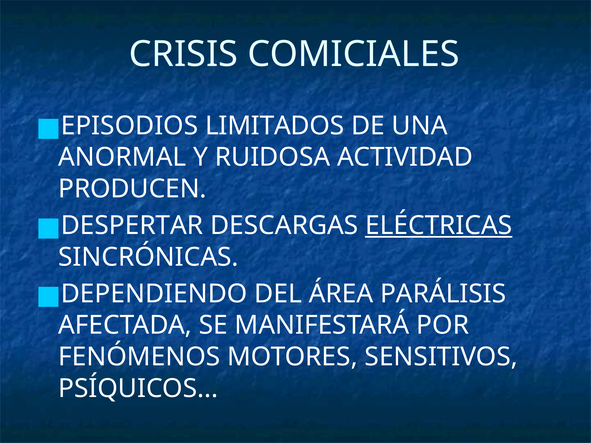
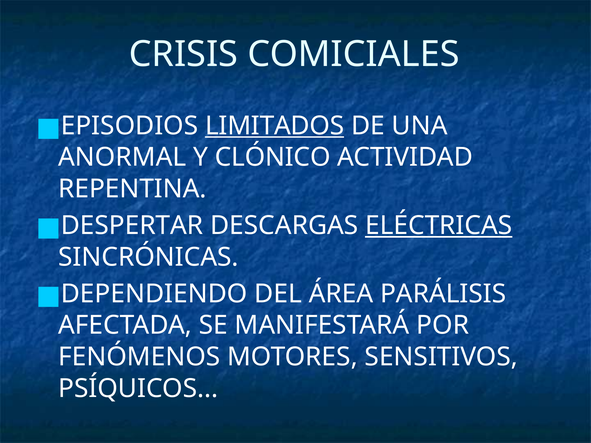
LIMITADOS underline: none -> present
RUIDOSA: RUIDOSA -> CLÓNICO
PRODUCEN: PRODUCEN -> REPENTINA
